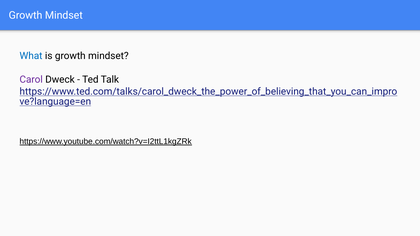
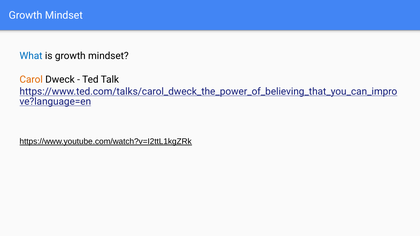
Carol colour: purple -> orange
